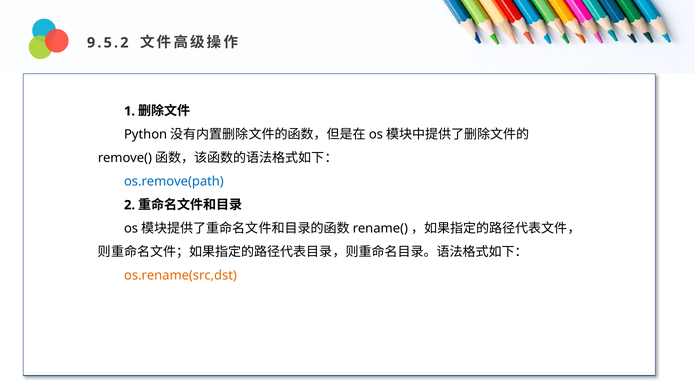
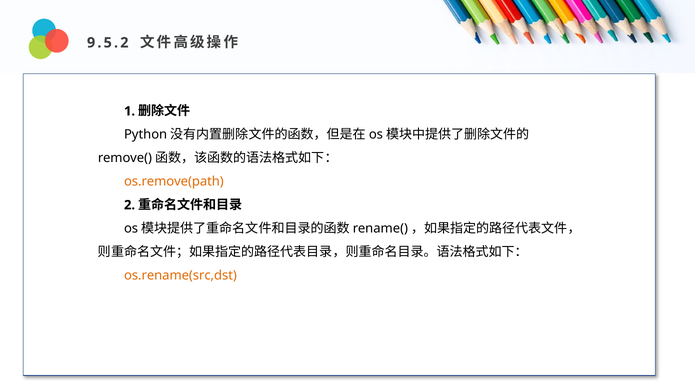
os.remove(path colour: blue -> orange
